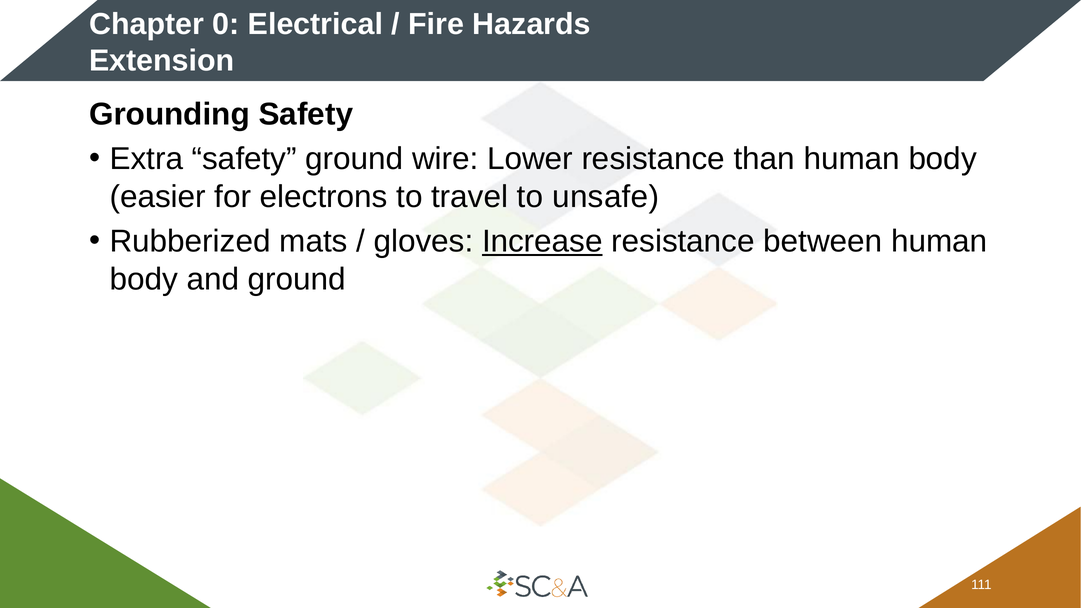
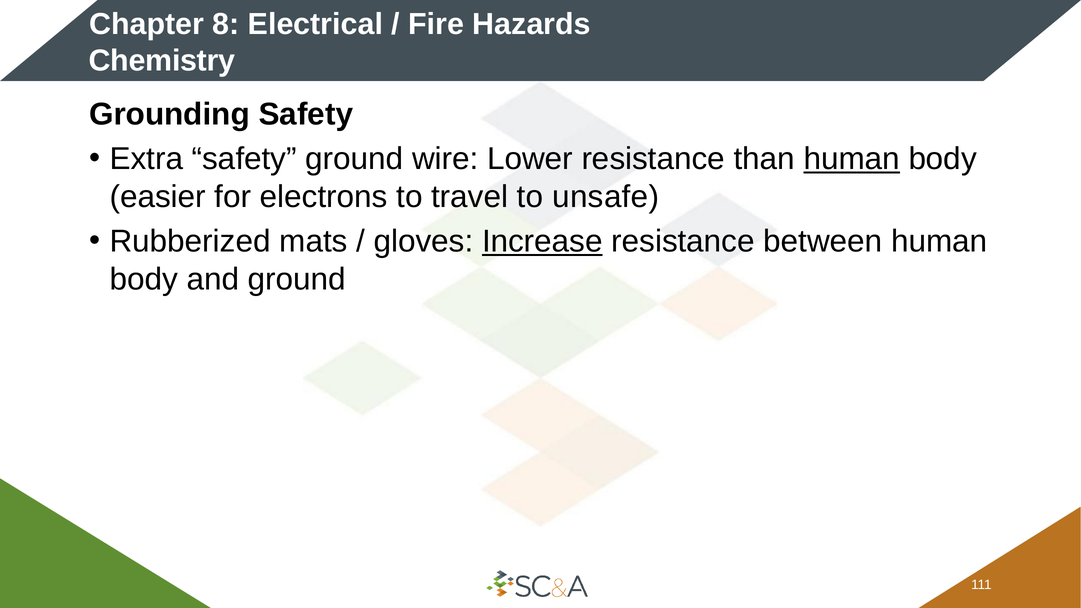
0: 0 -> 8
Extension: Extension -> Chemistry
human at (852, 159) underline: none -> present
